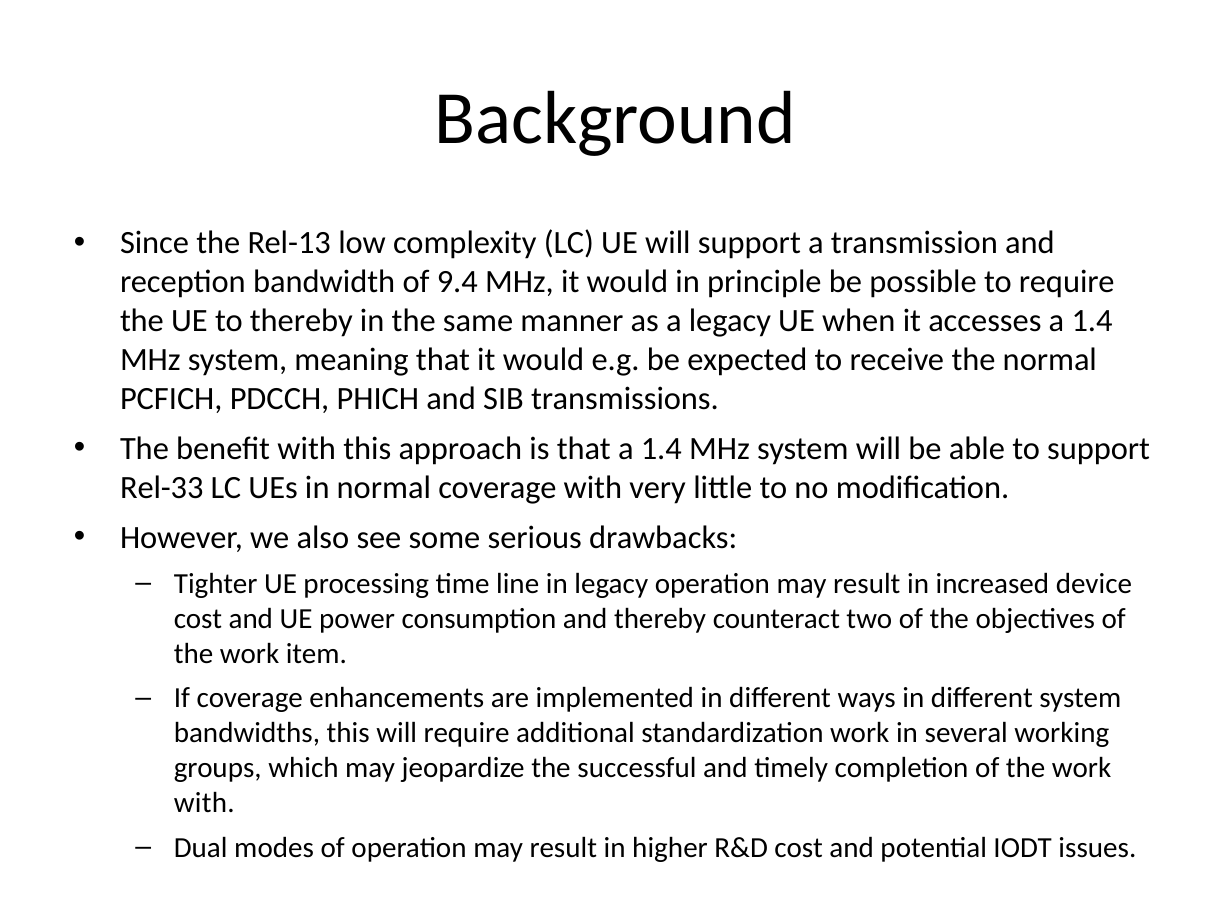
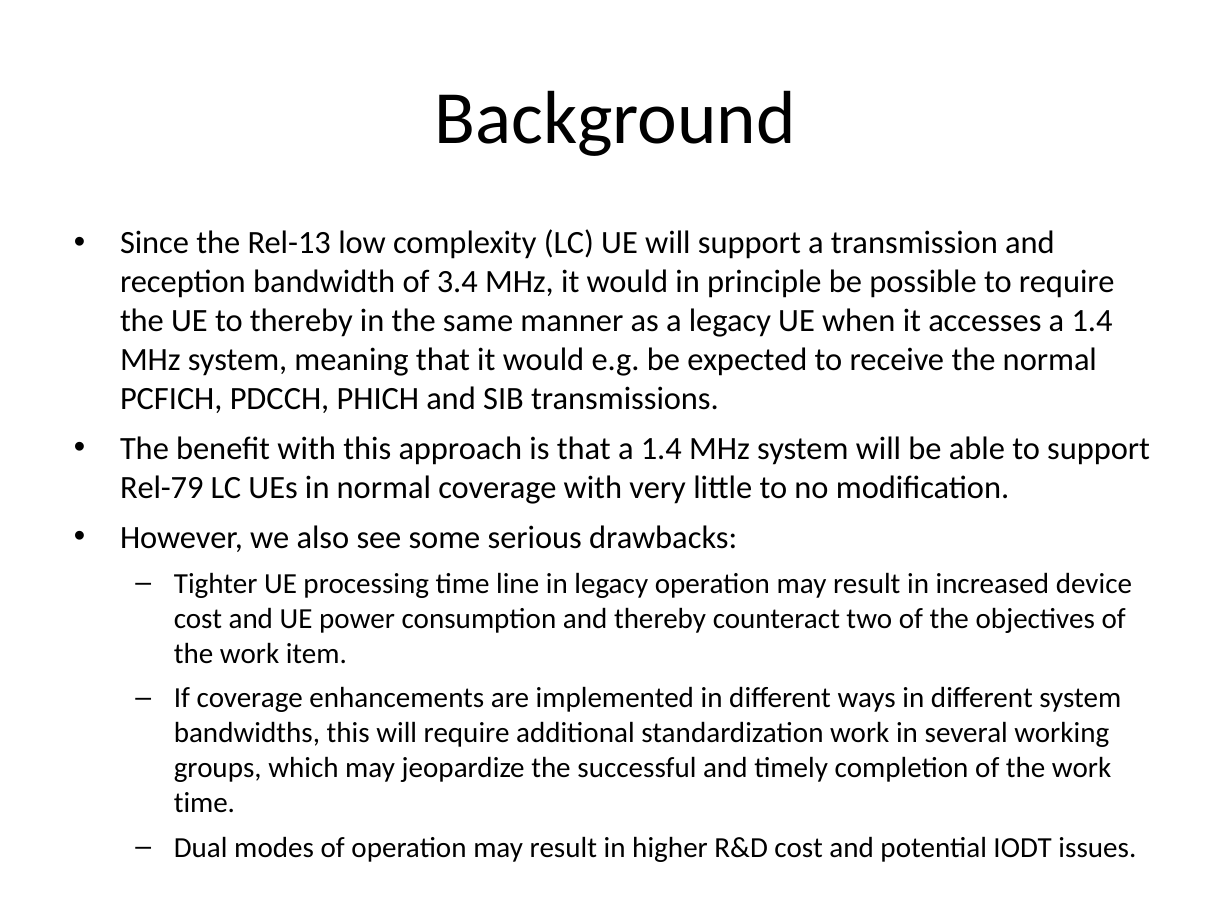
9.4: 9.4 -> 3.4
Rel-33: Rel-33 -> Rel-79
with at (204, 803): with -> time
